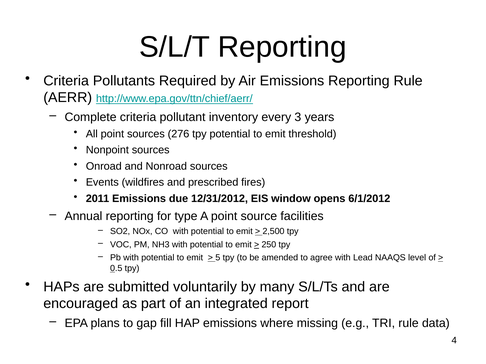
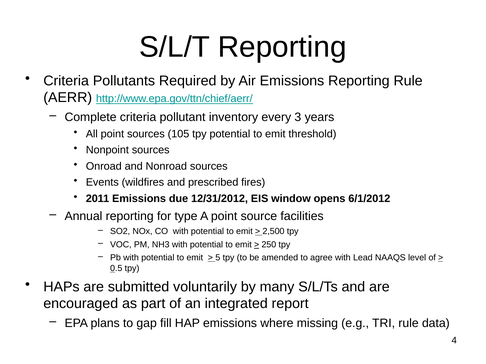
276: 276 -> 105
